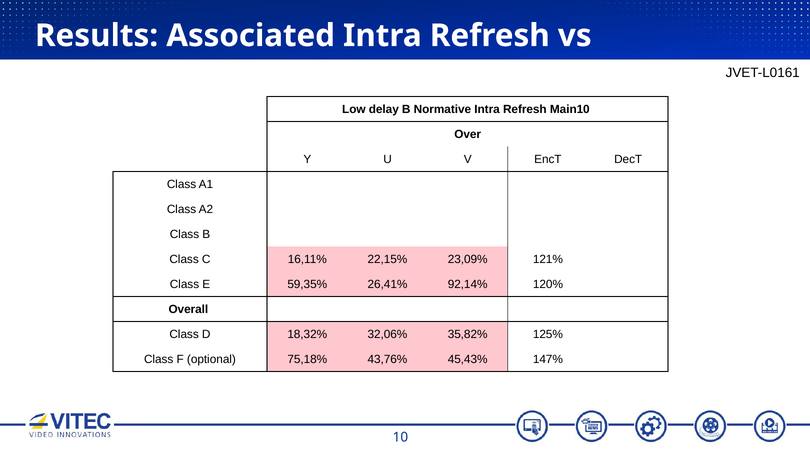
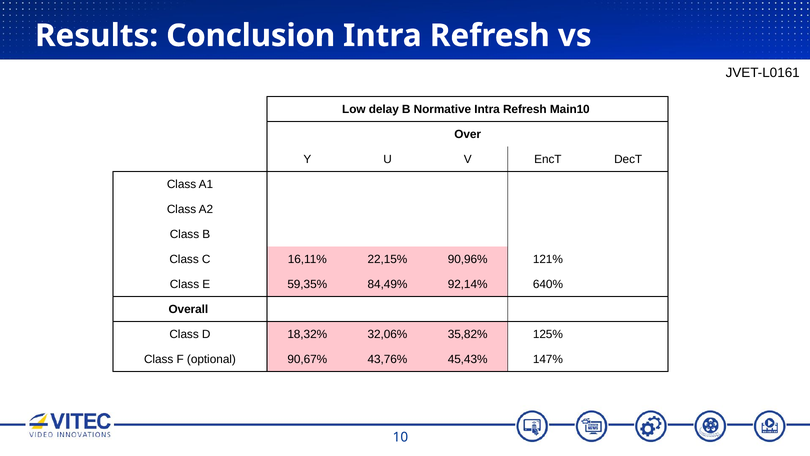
Associated: Associated -> Conclusion
23,09%: 23,09% -> 90,96%
26,41%: 26,41% -> 84,49%
120%: 120% -> 640%
75,18%: 75,18% -> 90,67%
